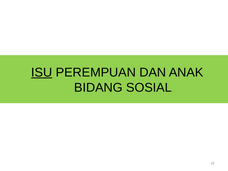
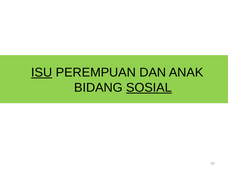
SOSIAL underline: none -> present
